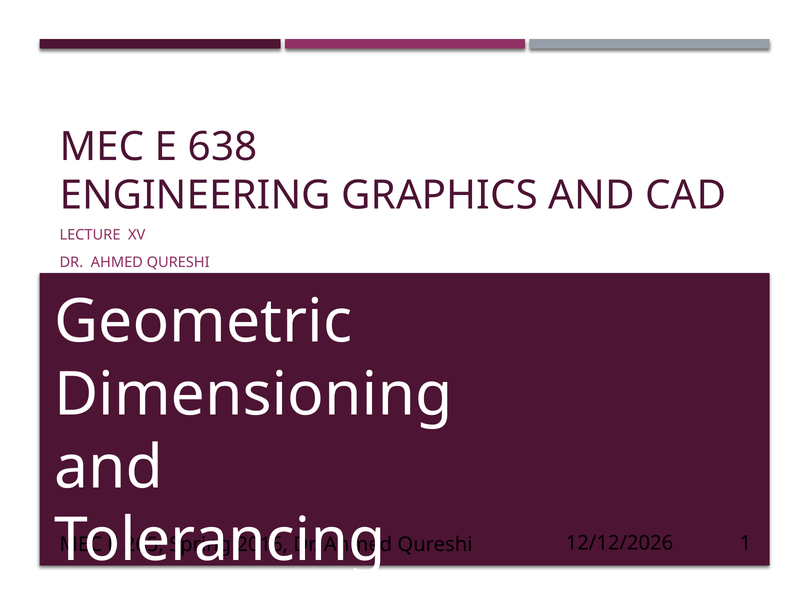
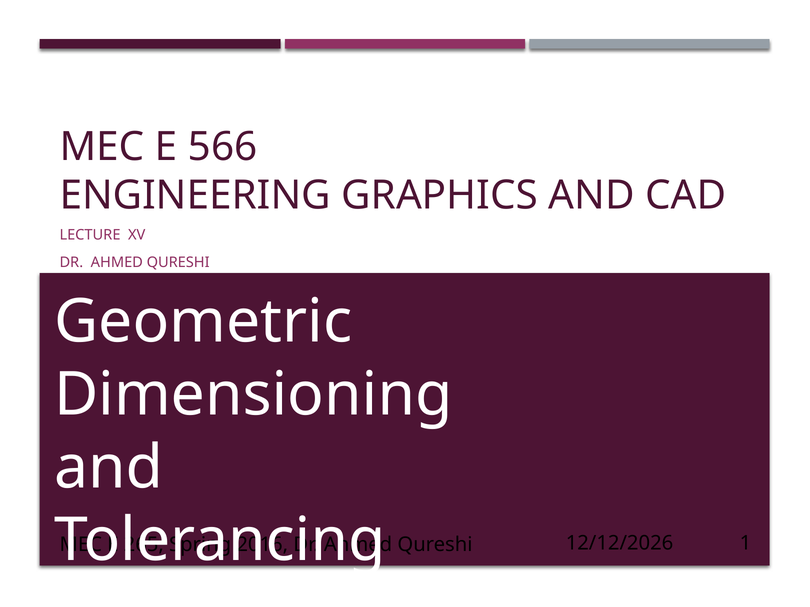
638: 638 -> 566
